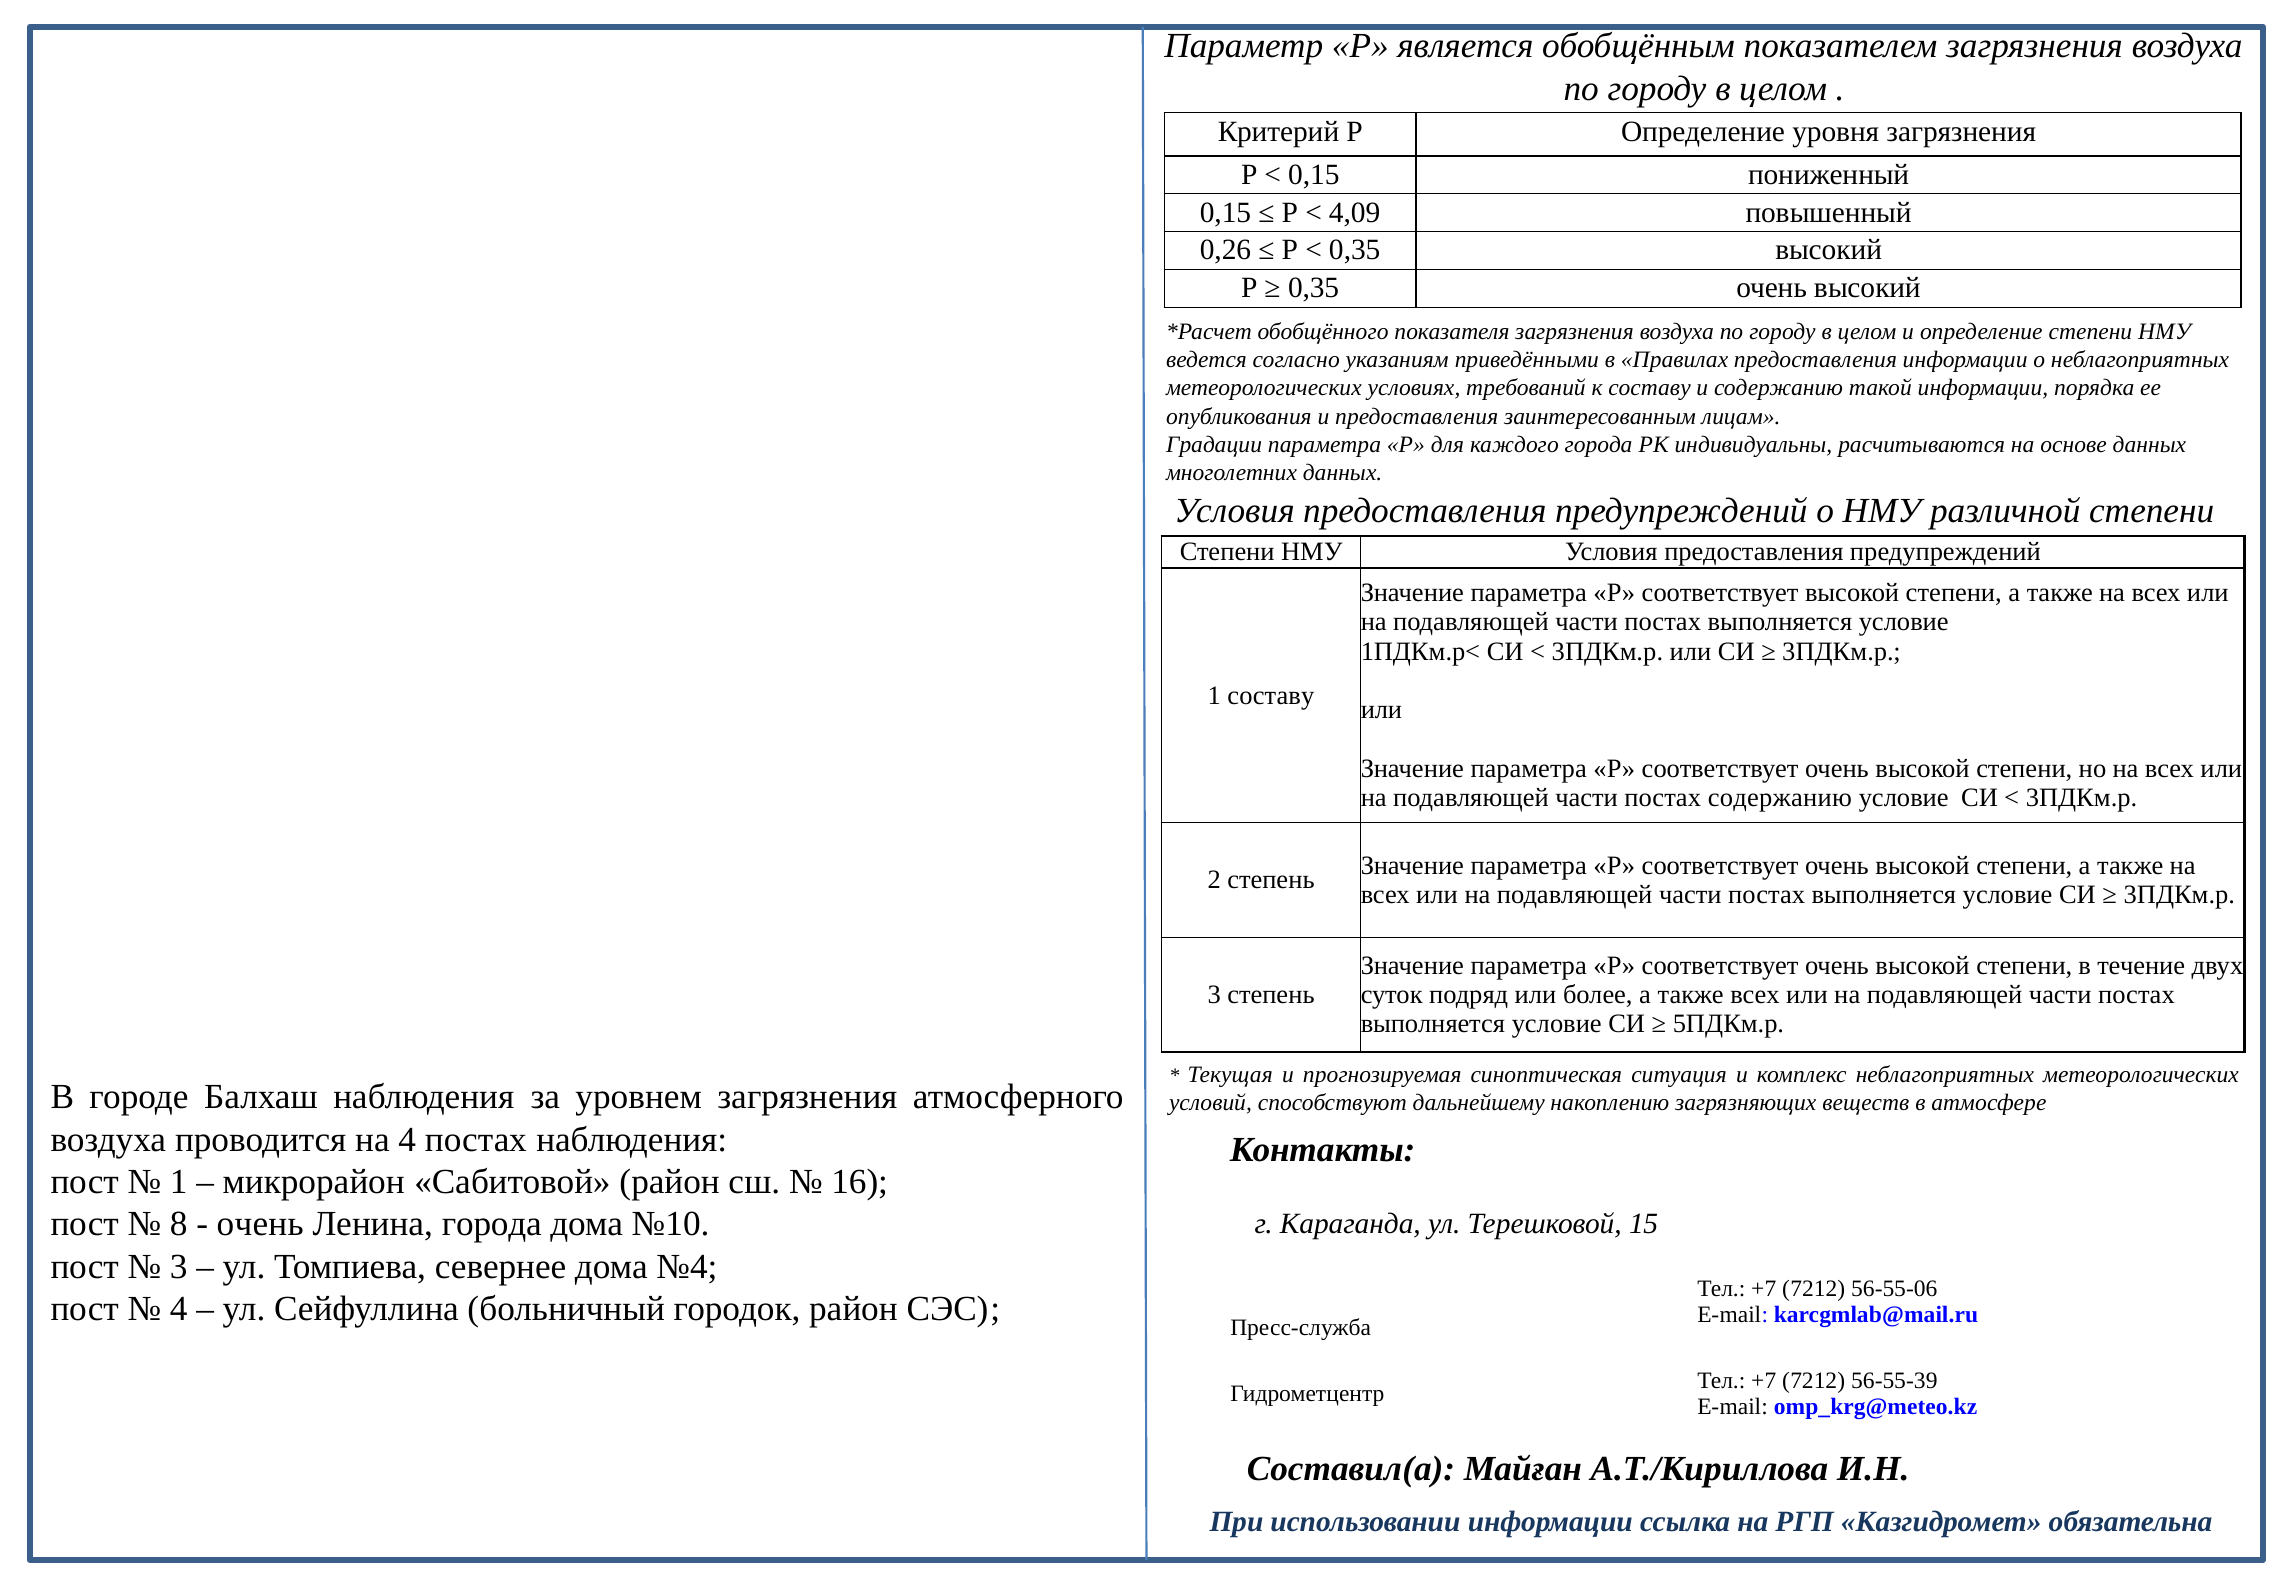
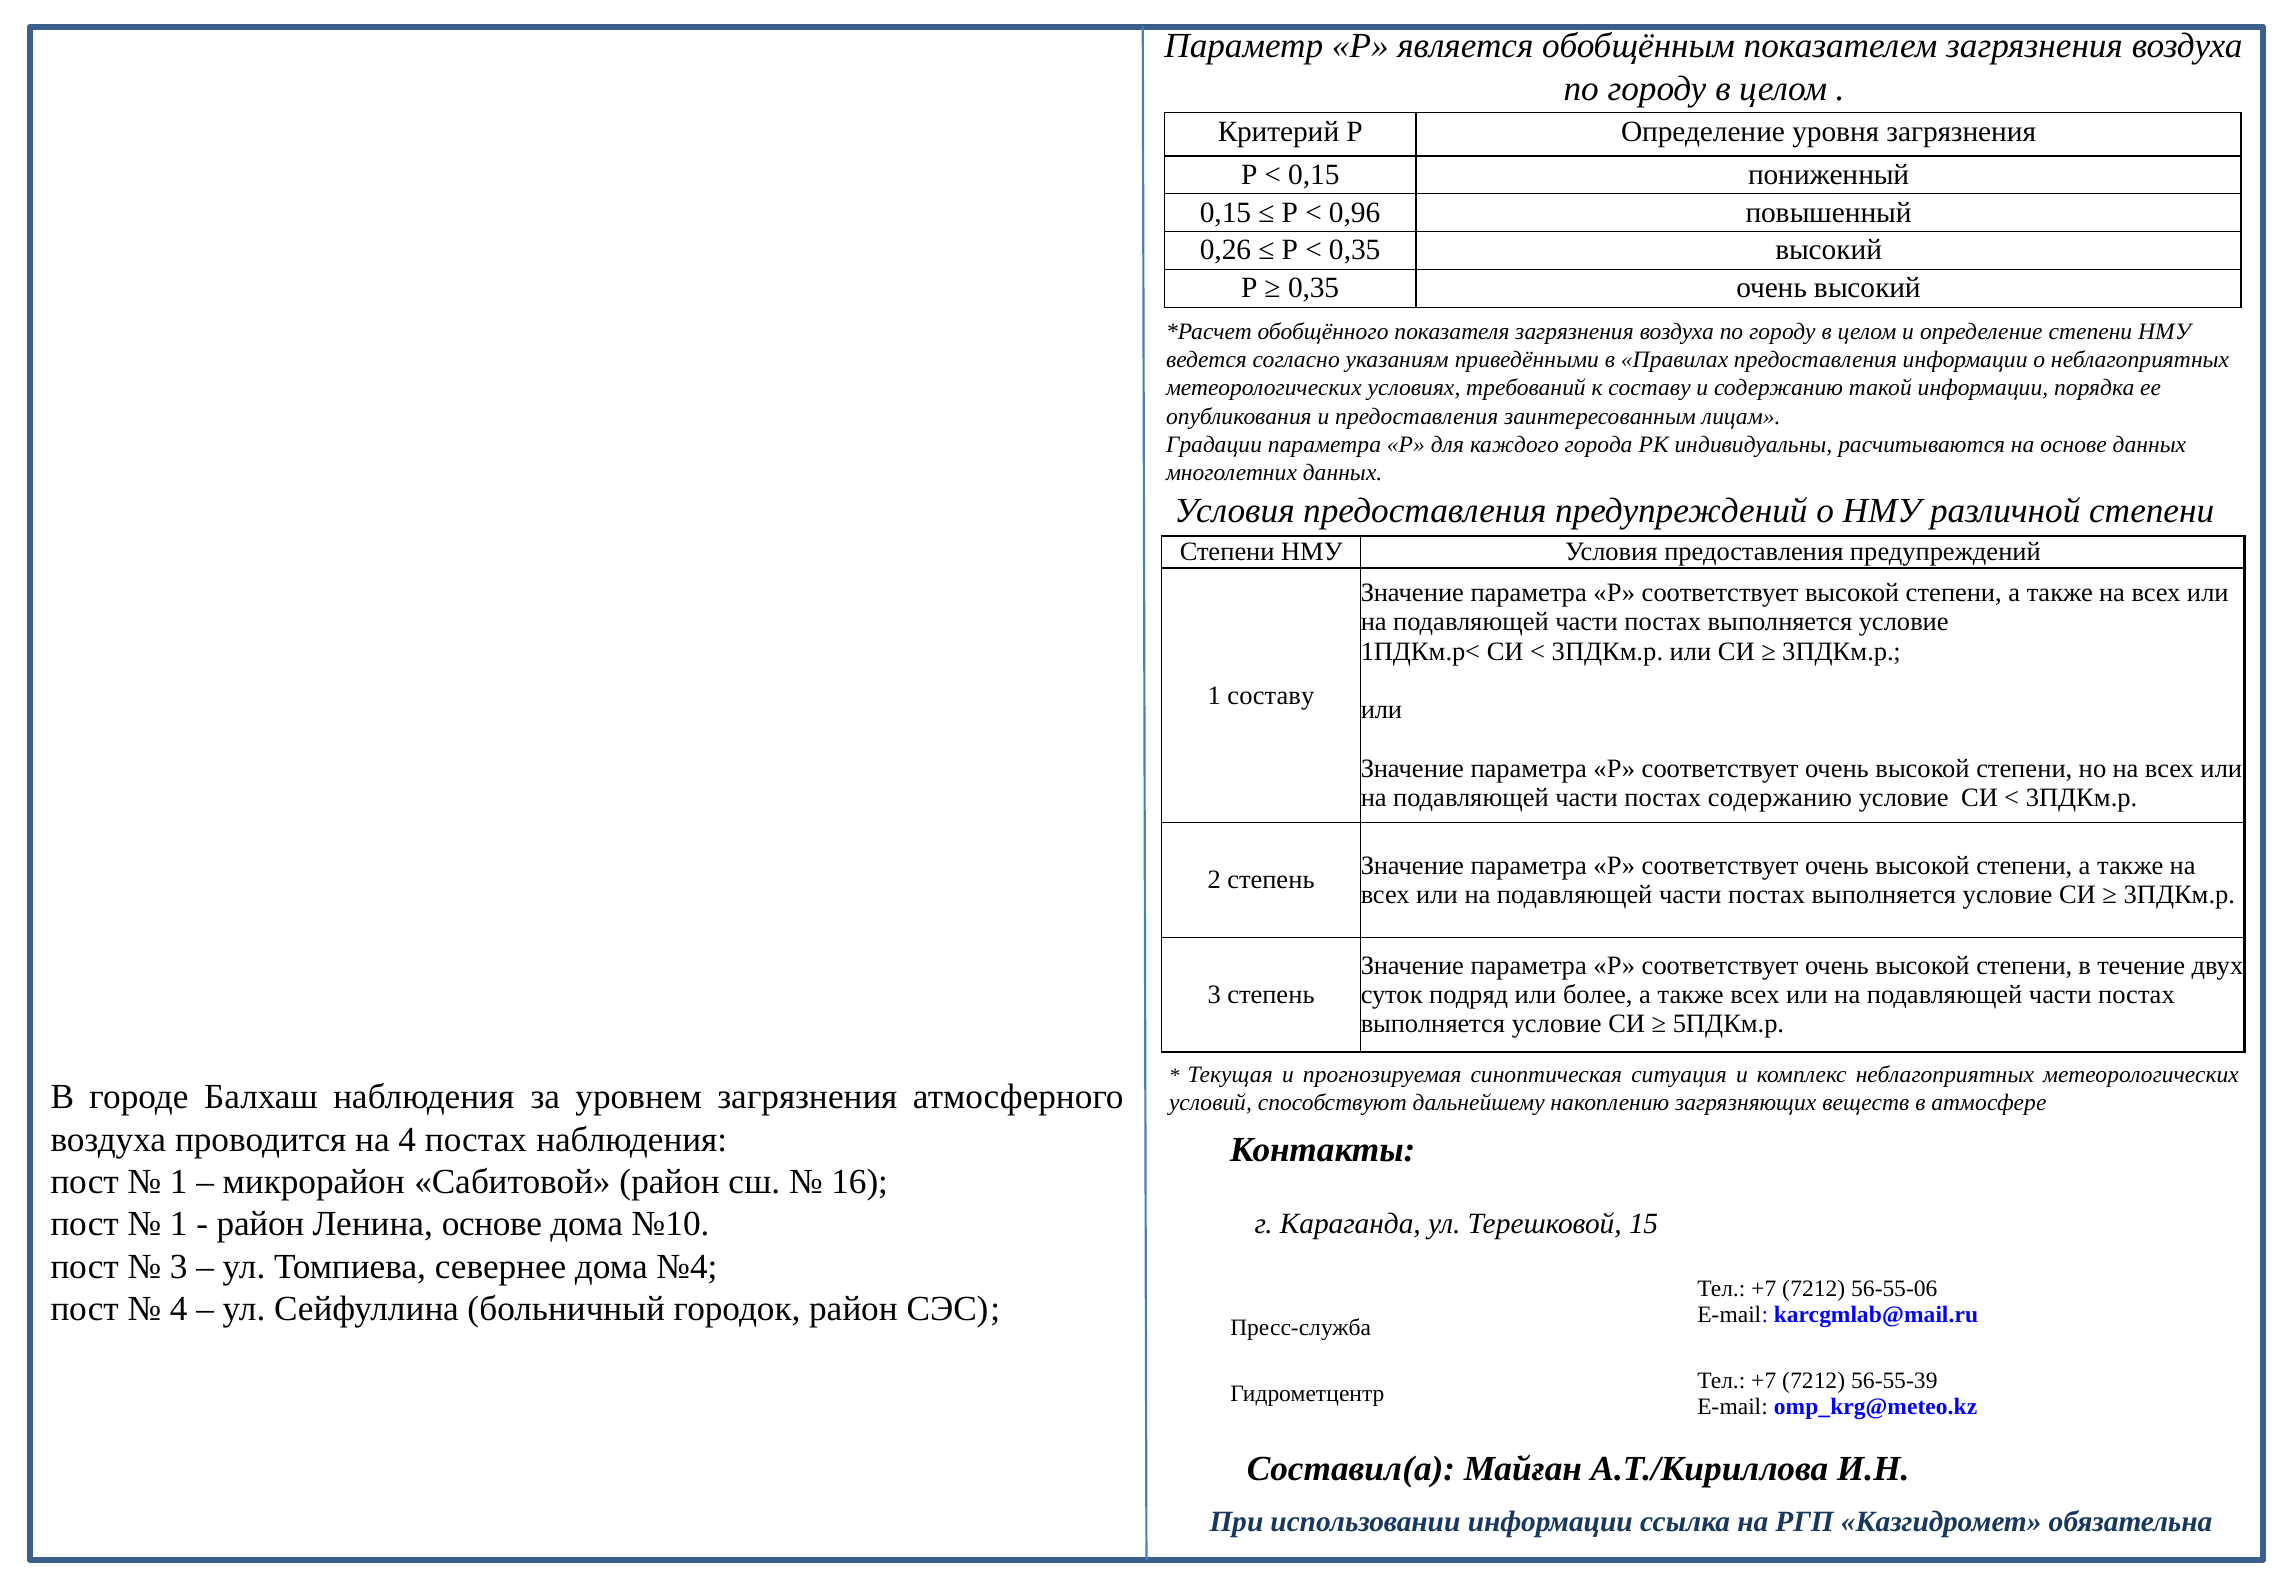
4,09: 4,09 -> 0,96
8 at (179, 1225): 8 -> 1
очень at (260, 1225): очень -> район
Ленина города: города -> основе
